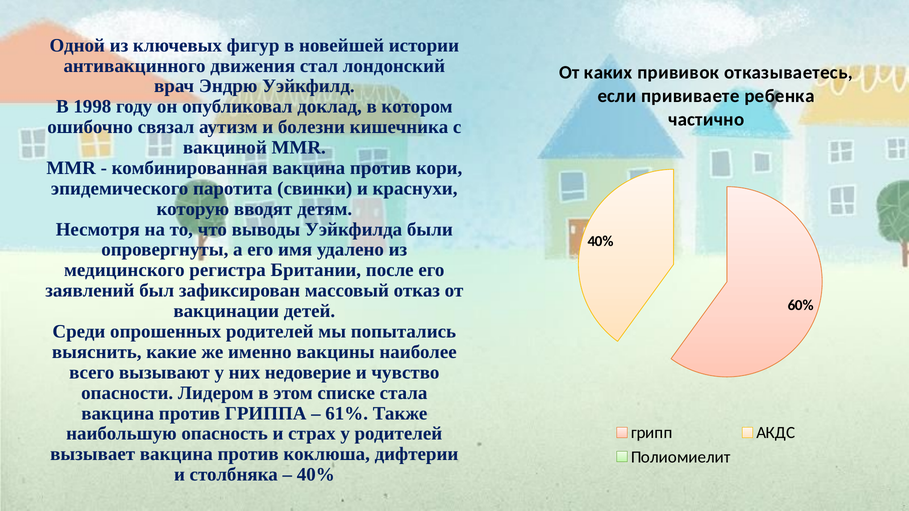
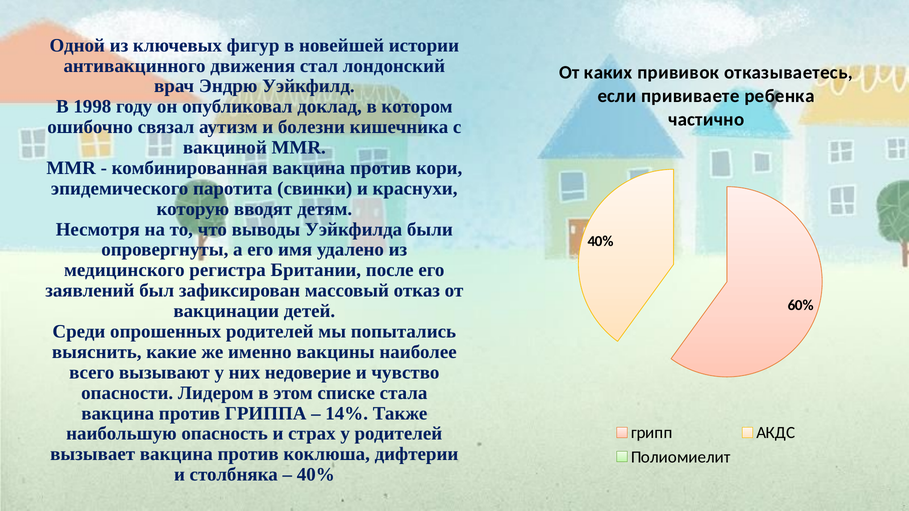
61%: 61% -> 14%
